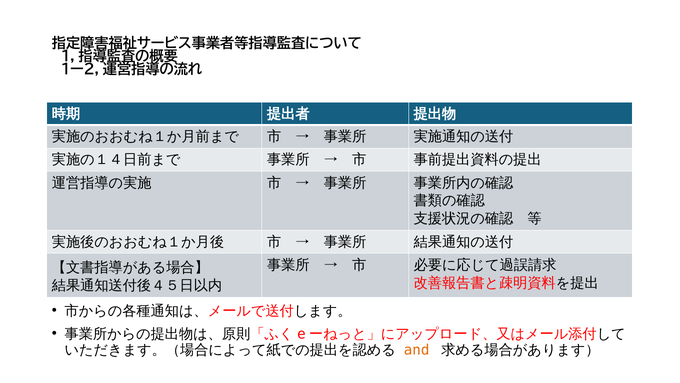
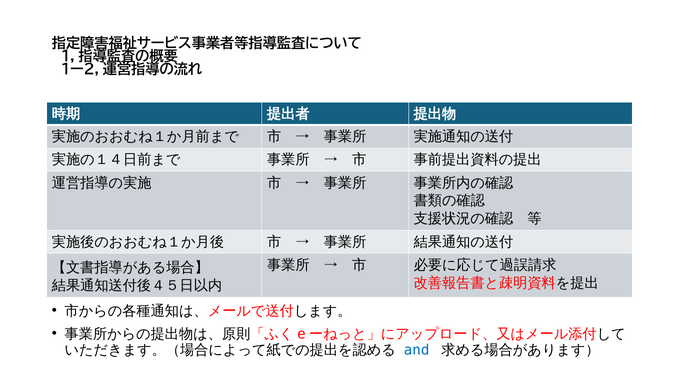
and colour: orange -> blue
